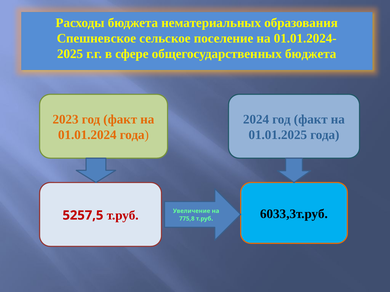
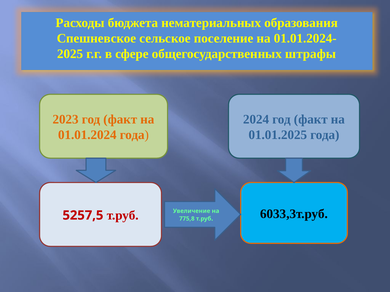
общегосударственных бюджета: бюджета -> штрафы
